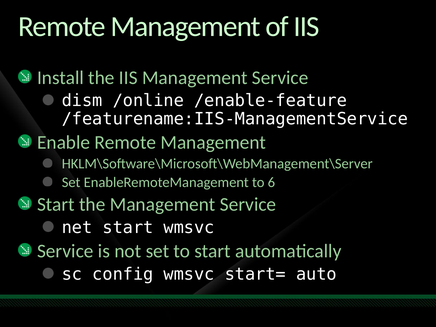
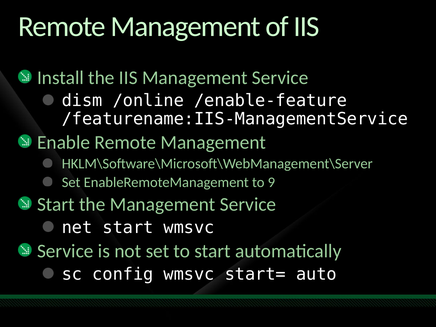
6: 6 -> 9
